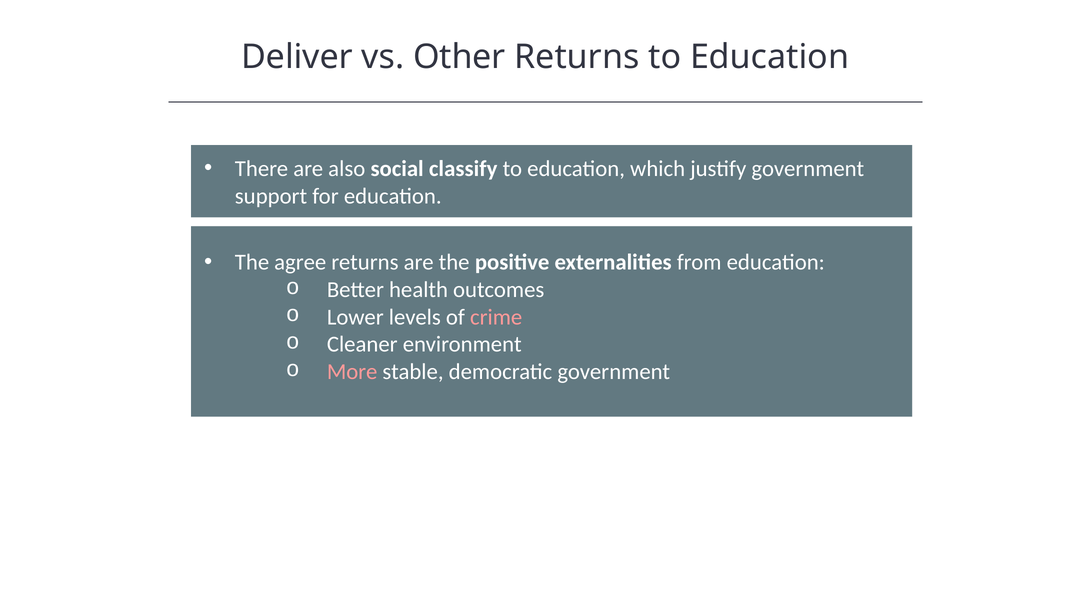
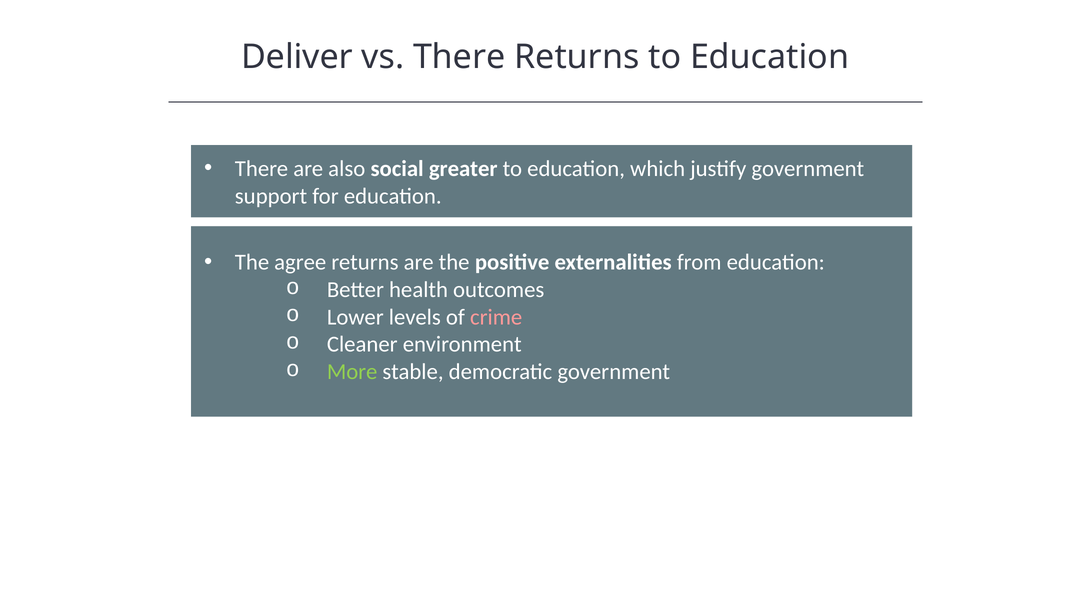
vs Other: Other -> There
classify: classify -> greater
More colour: pink -> light green
